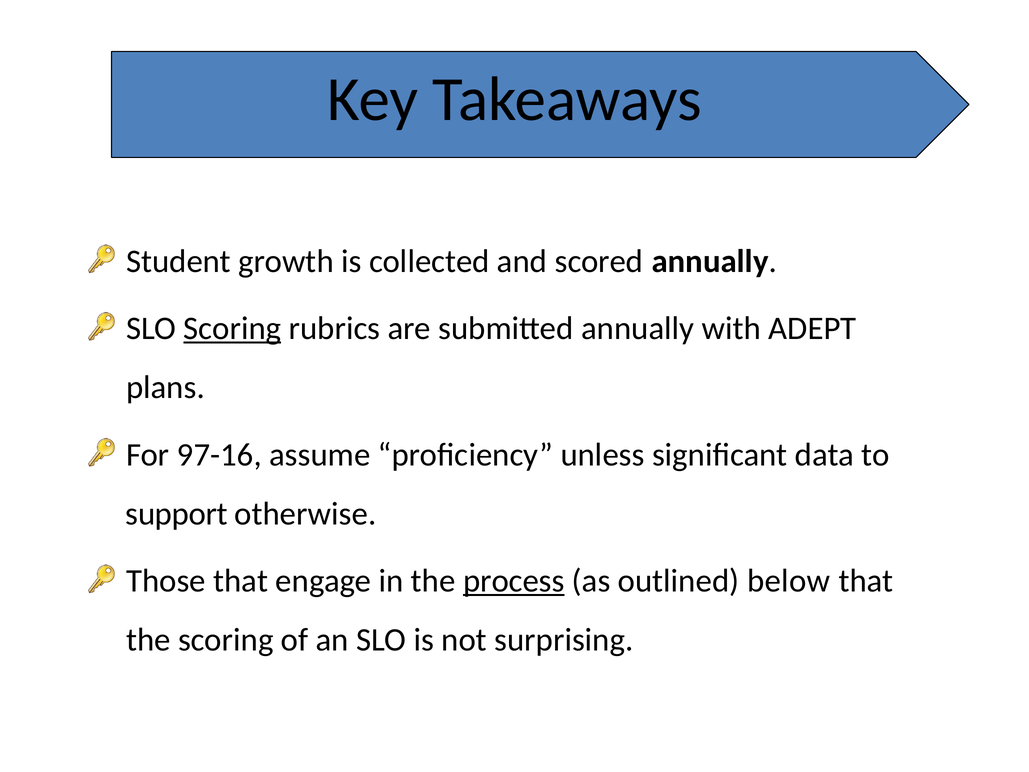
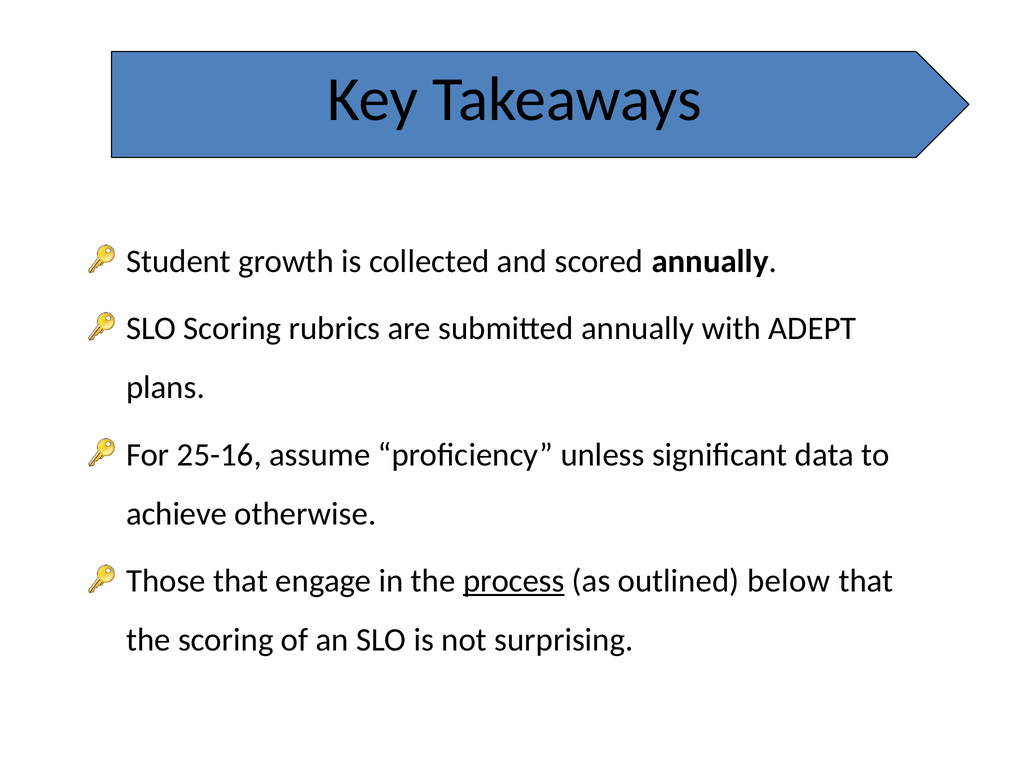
Scoring at (232, 328) underline: present -> none
97-16: 97-16 -> 25-16
support: support -> achieve
